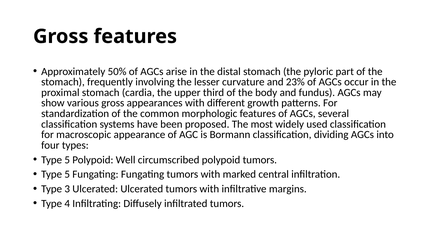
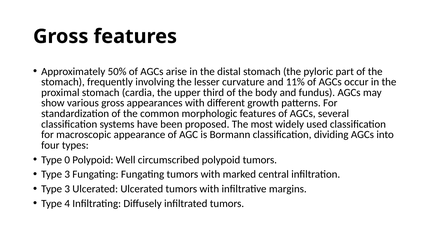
23%: 23% -> 11%
5 at (67, 160): 5 -> 0
5 at (67, 175): 5 -> 3
